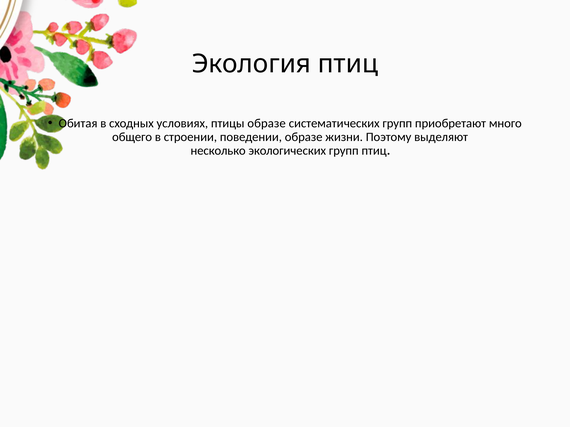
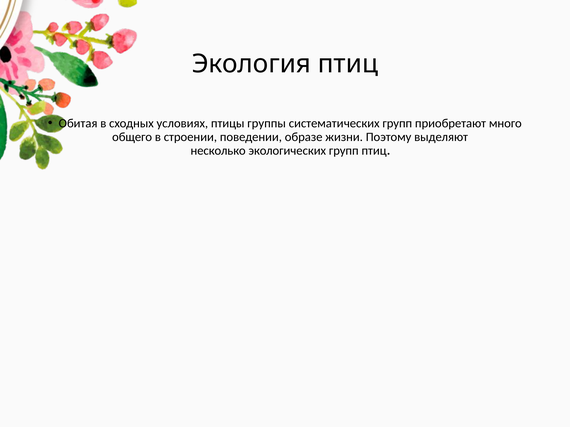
птицы образе: образе -> группы
